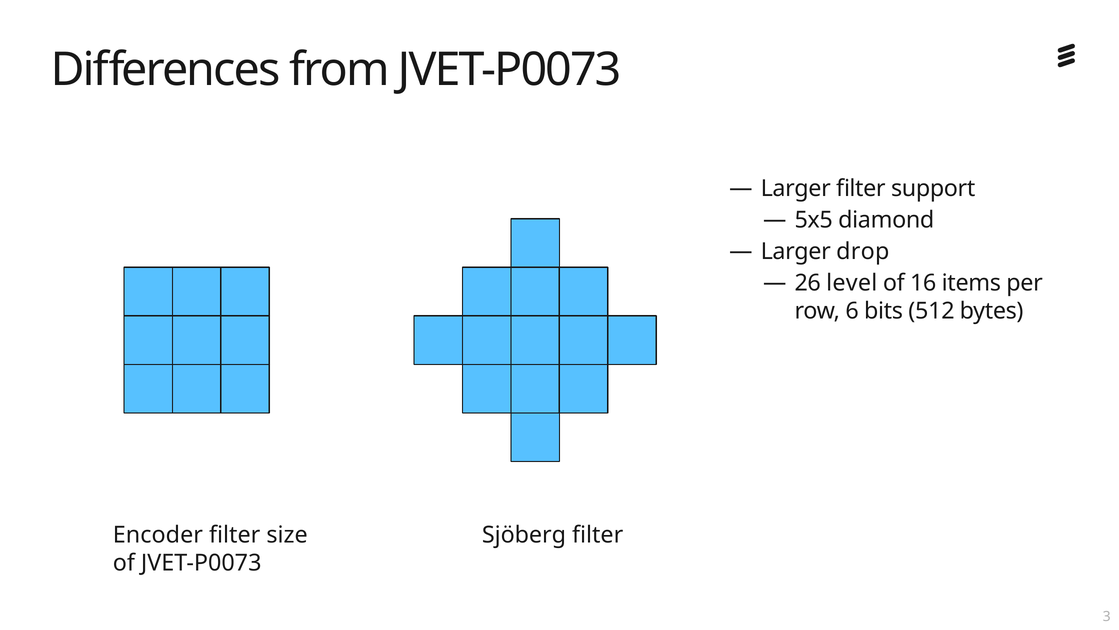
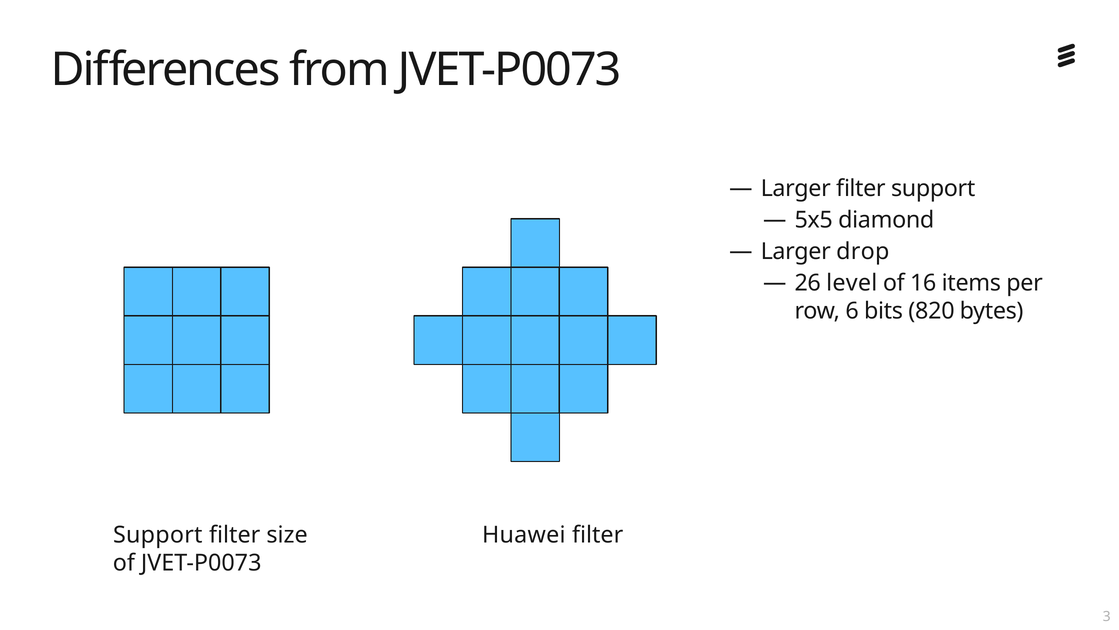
512: 512 -> 820
Encoder at (158, 535): Encoder -> Support
Sjöberg: Sjöberg -> Huawei
